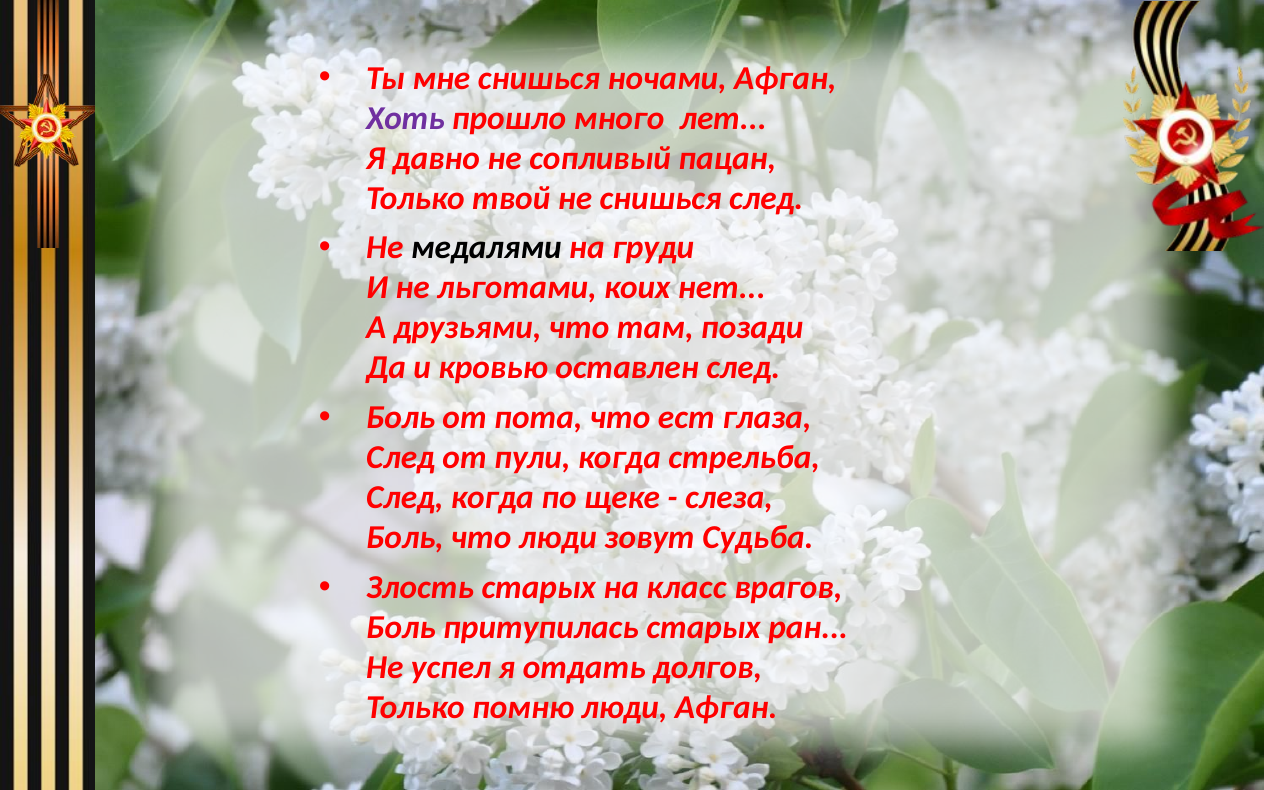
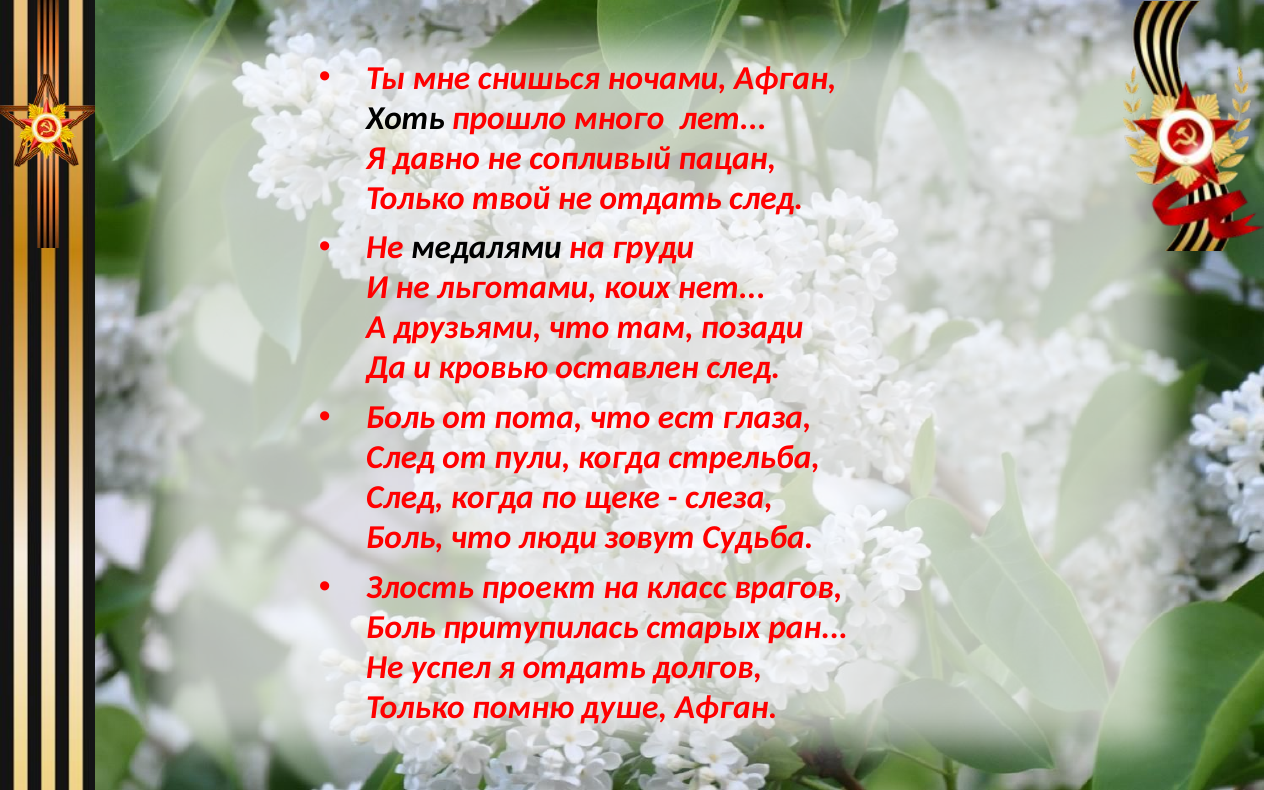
Хоть colour: purple -> black
не снишься: снишься -> отдать
Злость старых: старых -> проект
помню люди: люди -> душе
